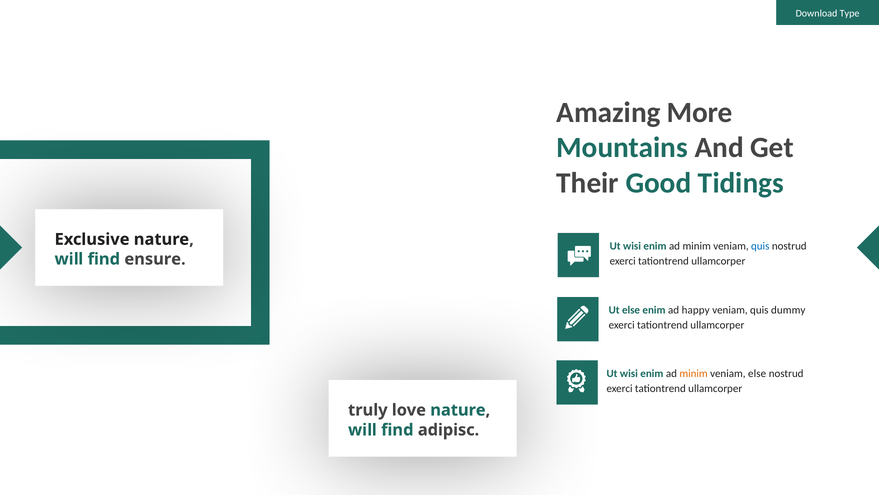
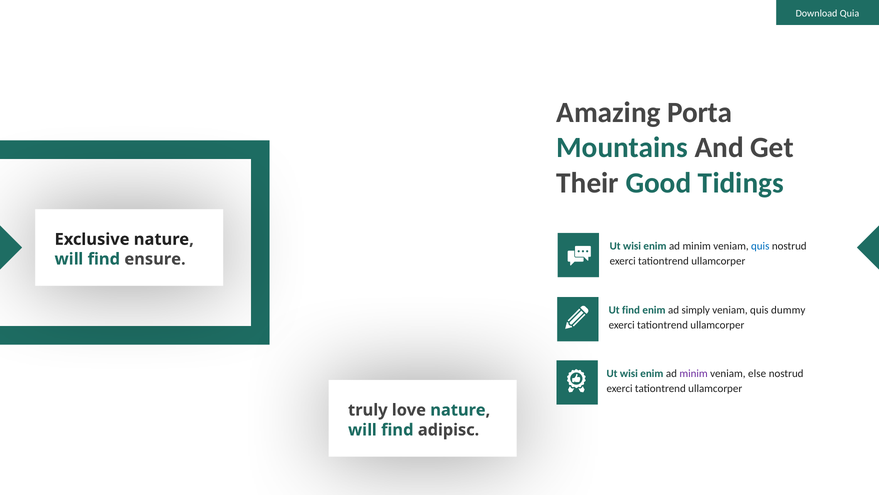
Type: Type -> Quia
More: More -> Porta
Ut else: else -> find
happy: happy -> simply
minim at (694, 373) colour: orange -> purple
